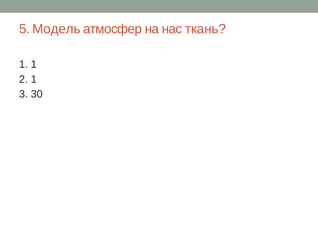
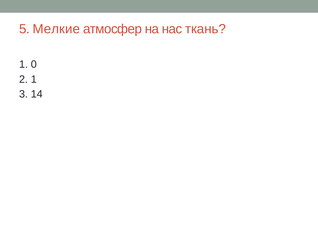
Модель: Модель -> Мелкие
1 1: 1 -> 0
30: 30 -> 14
